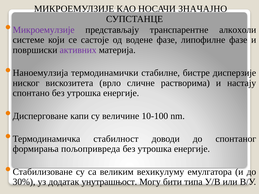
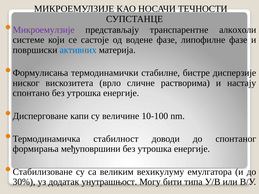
ЗНАЧАЈНО: ЗНАЧАЈНО -> ТЕЧНОСТИ
активних colour: purple -> blue
Наноемулзија: Наноемулзија -> Формулисања
пољопривреда: пољопривреда -> међуповршини
